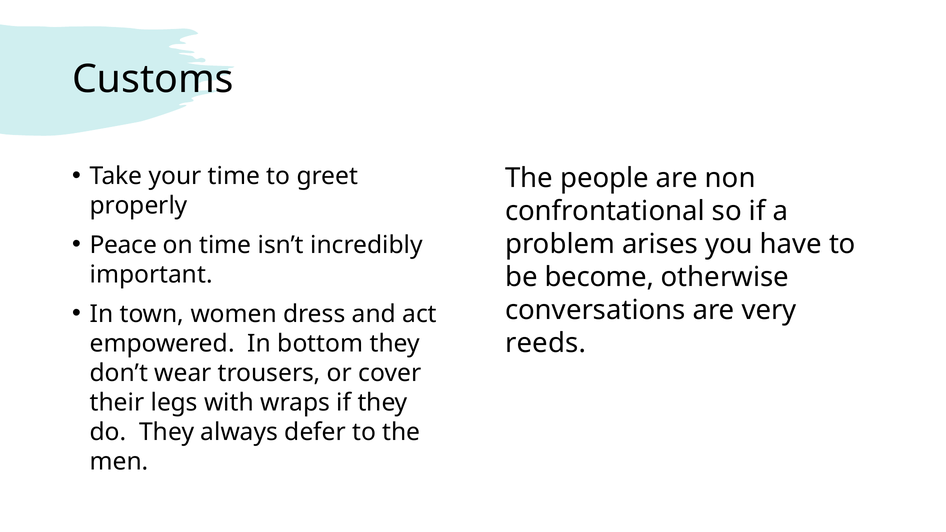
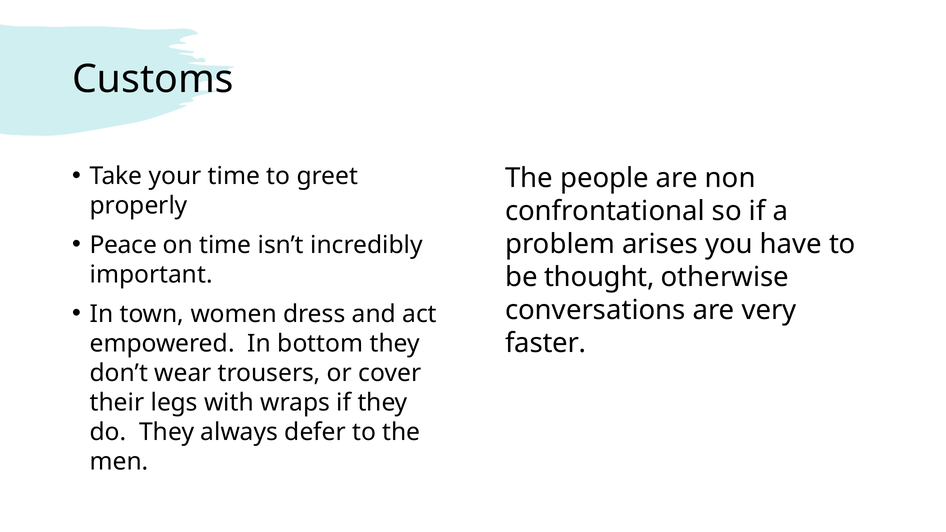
become: become -> thought
reeds: reeds -> faster
